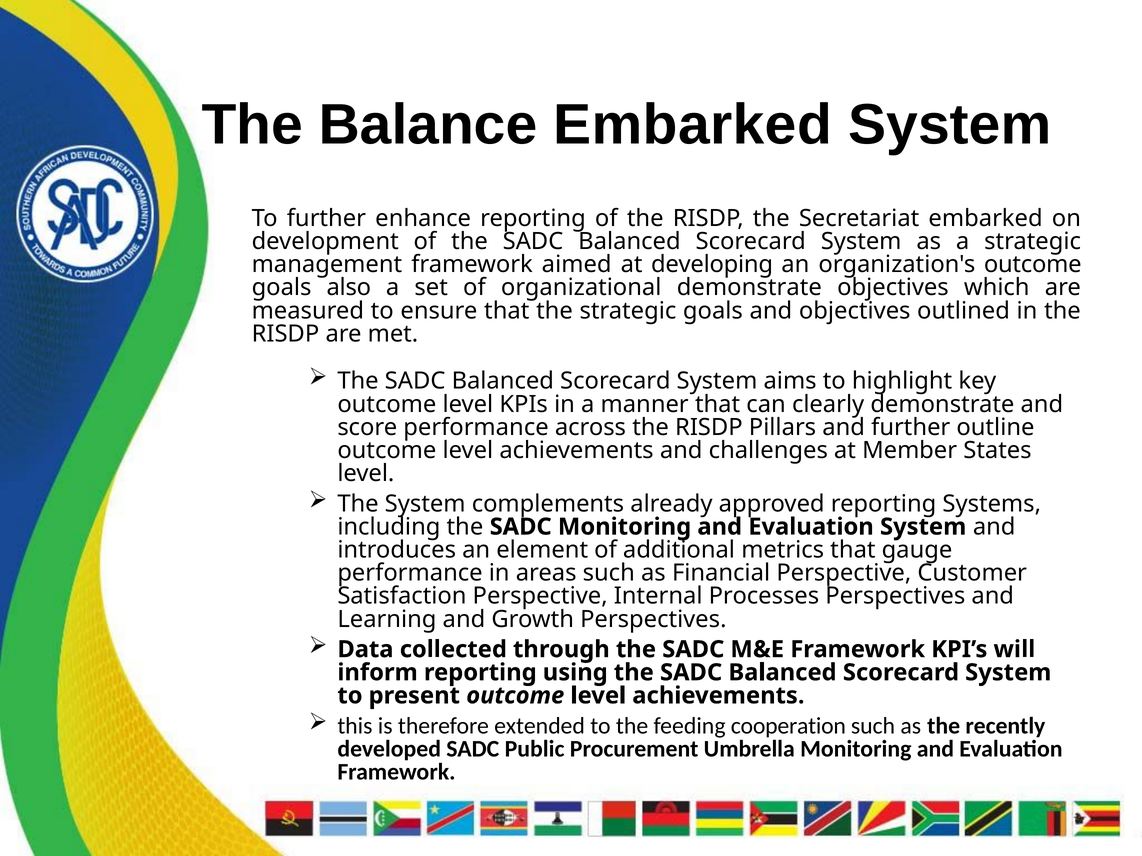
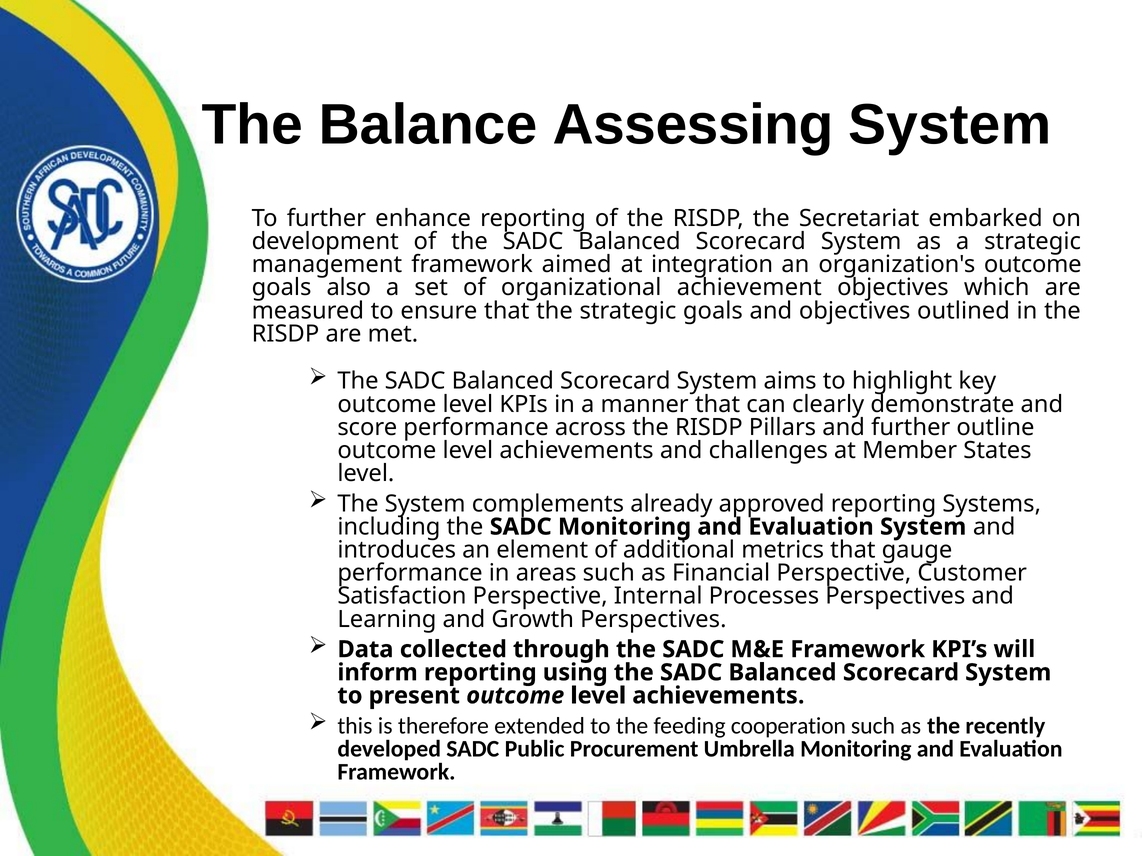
Balance Embarked: Embarked -> Assessing
developing: developing -> integration
organizational demonstrate: demonstrate -> achievement
